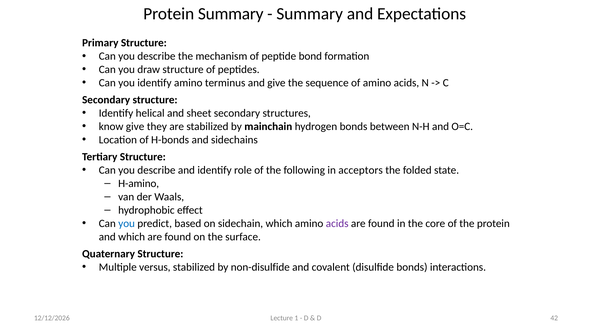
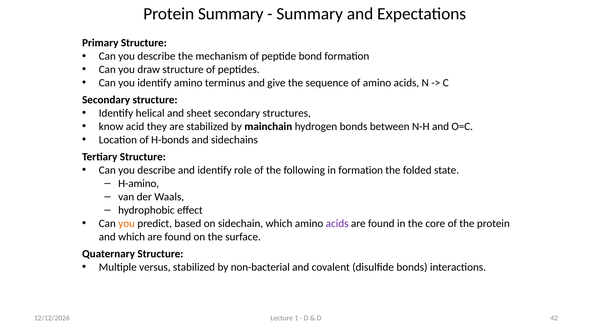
know give: give -> acid
in acceptors: acceptors -> formation
you at (127, 224) colour: blue -> orange
non-disulfide: non-disulfide -> non-bacterial
